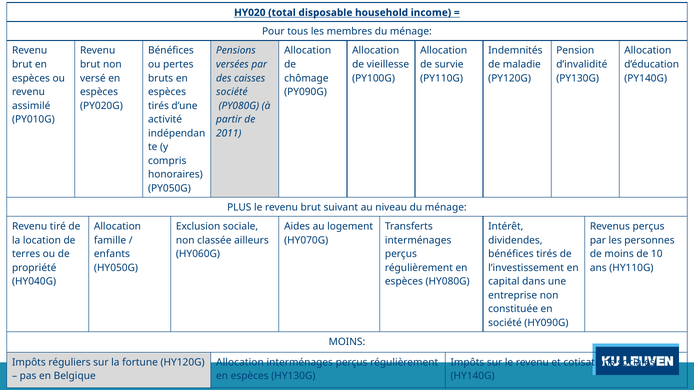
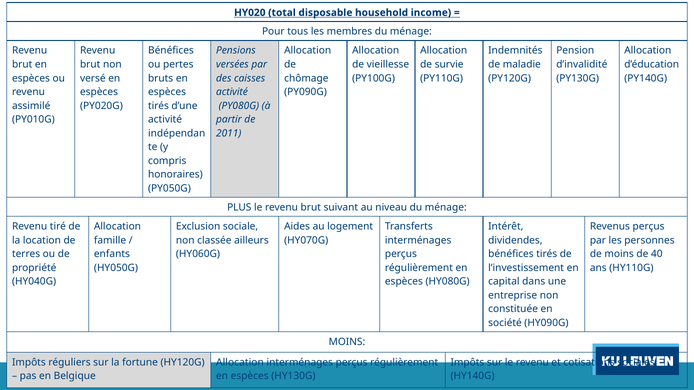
société at (232, 92): société -> activité
10: 10 -> 40
